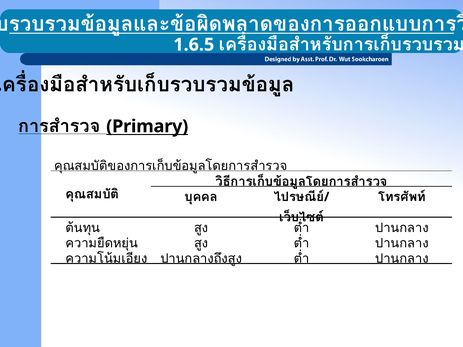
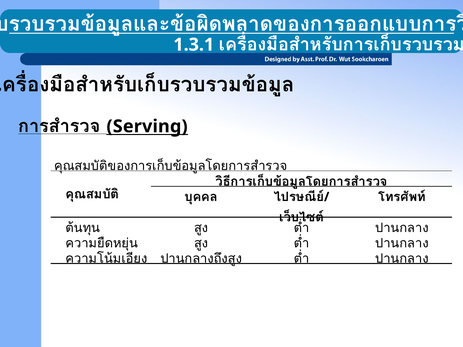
1.6.5: 1.6.5 -> 1.3.1
Primary: Primary -> Serving
